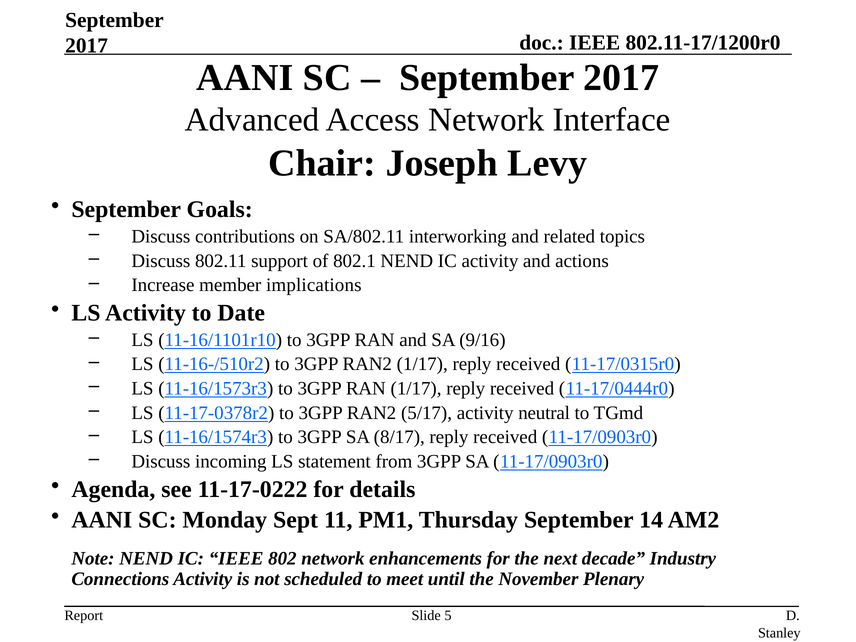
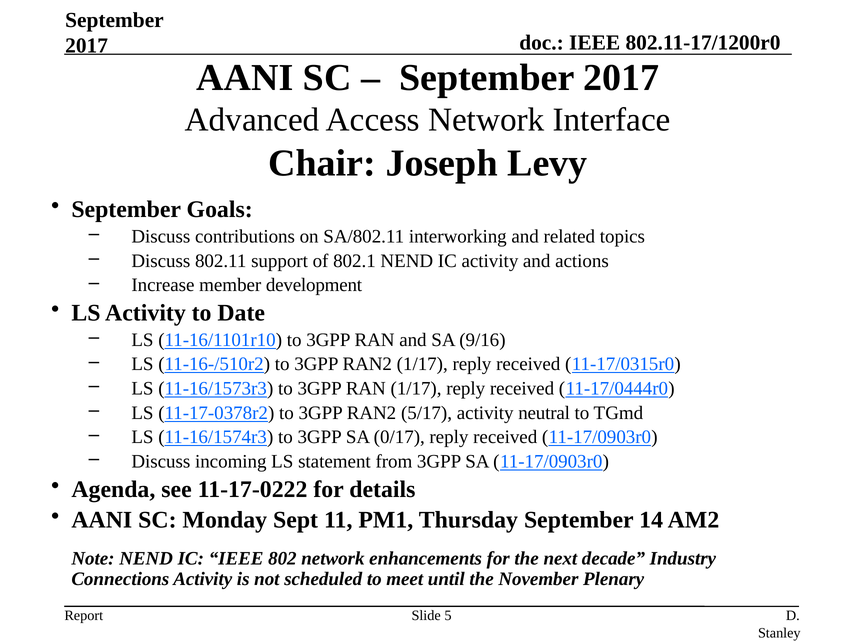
implications: implications -> development
8/17: 8/17 -> 0/17
